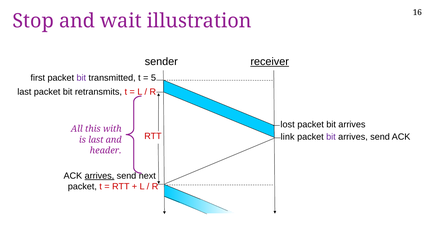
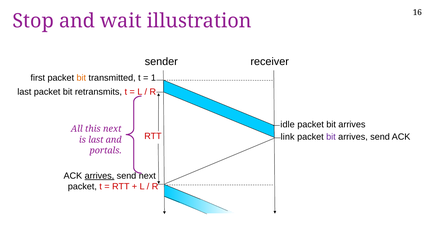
receiver underline: present -> none
bit at (81, 78) colour: purple -> orange
5: 5 -> 1
lost: lost -> idle
this with: with -> next
header: header -> portals
